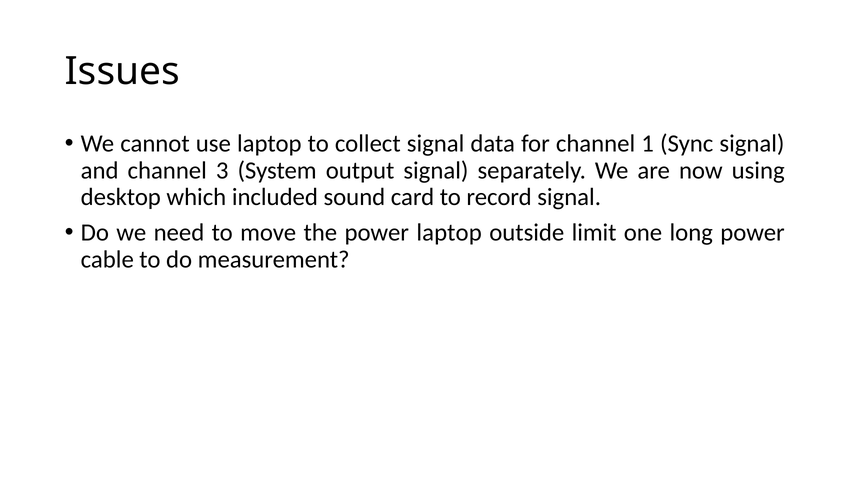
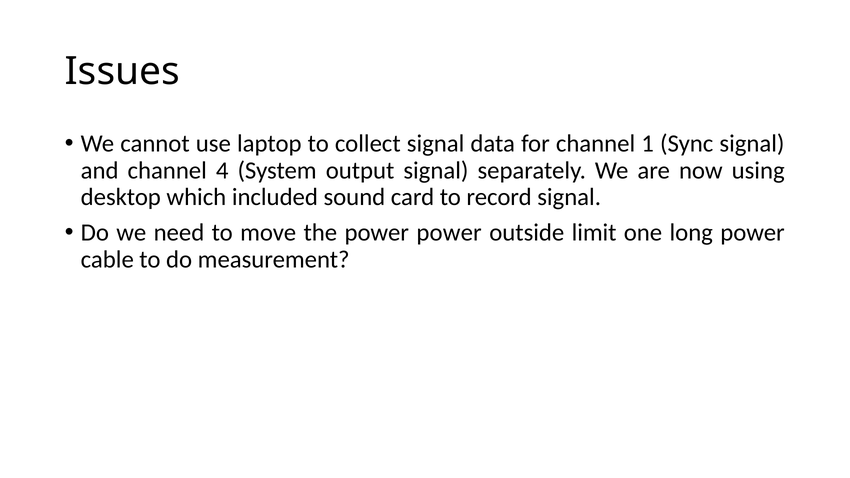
3: 3 -> 4
power laptop: laptop -> power
